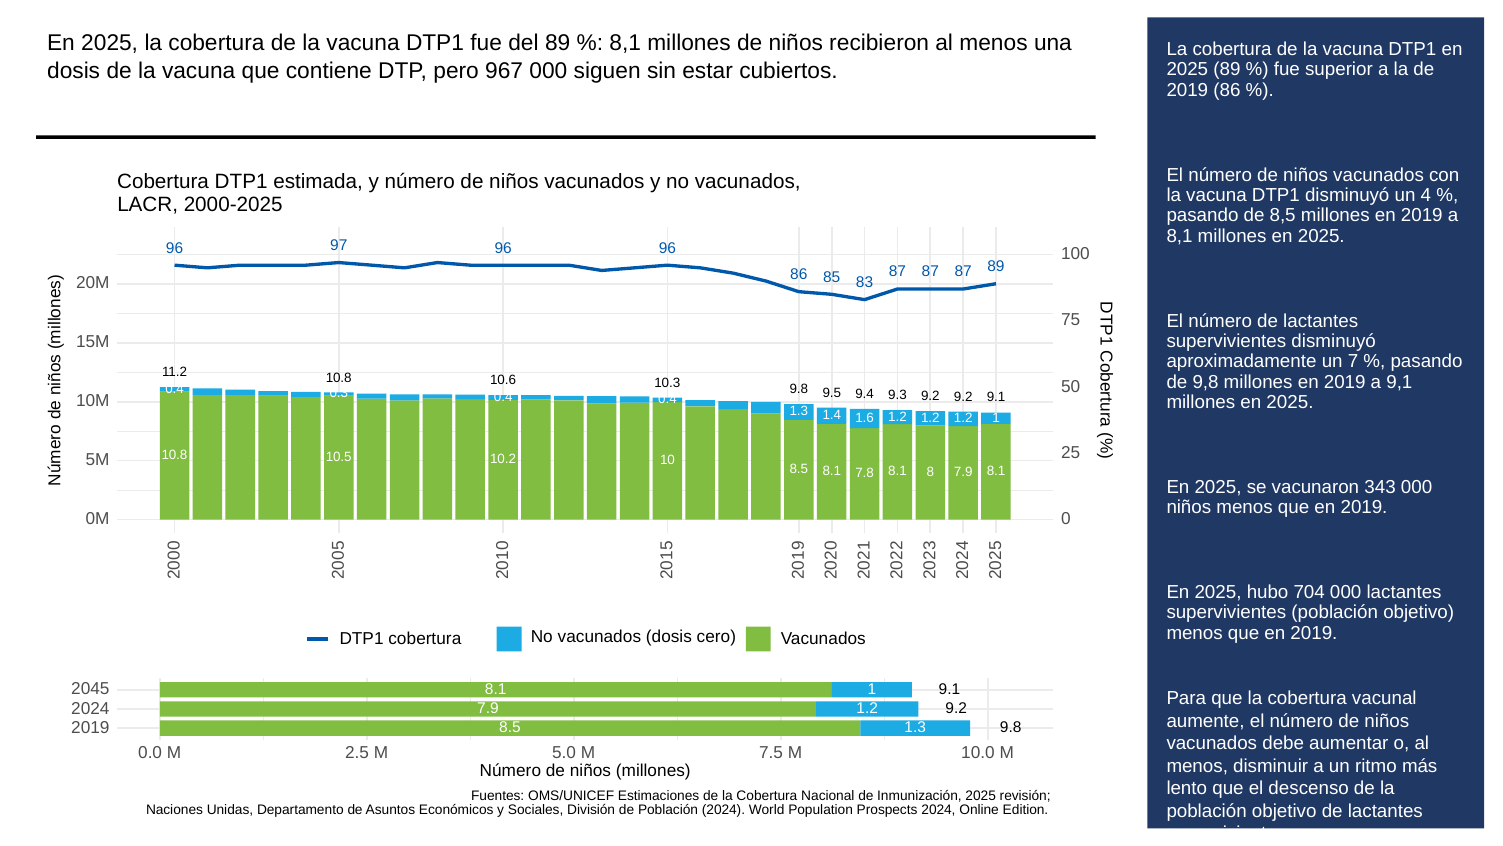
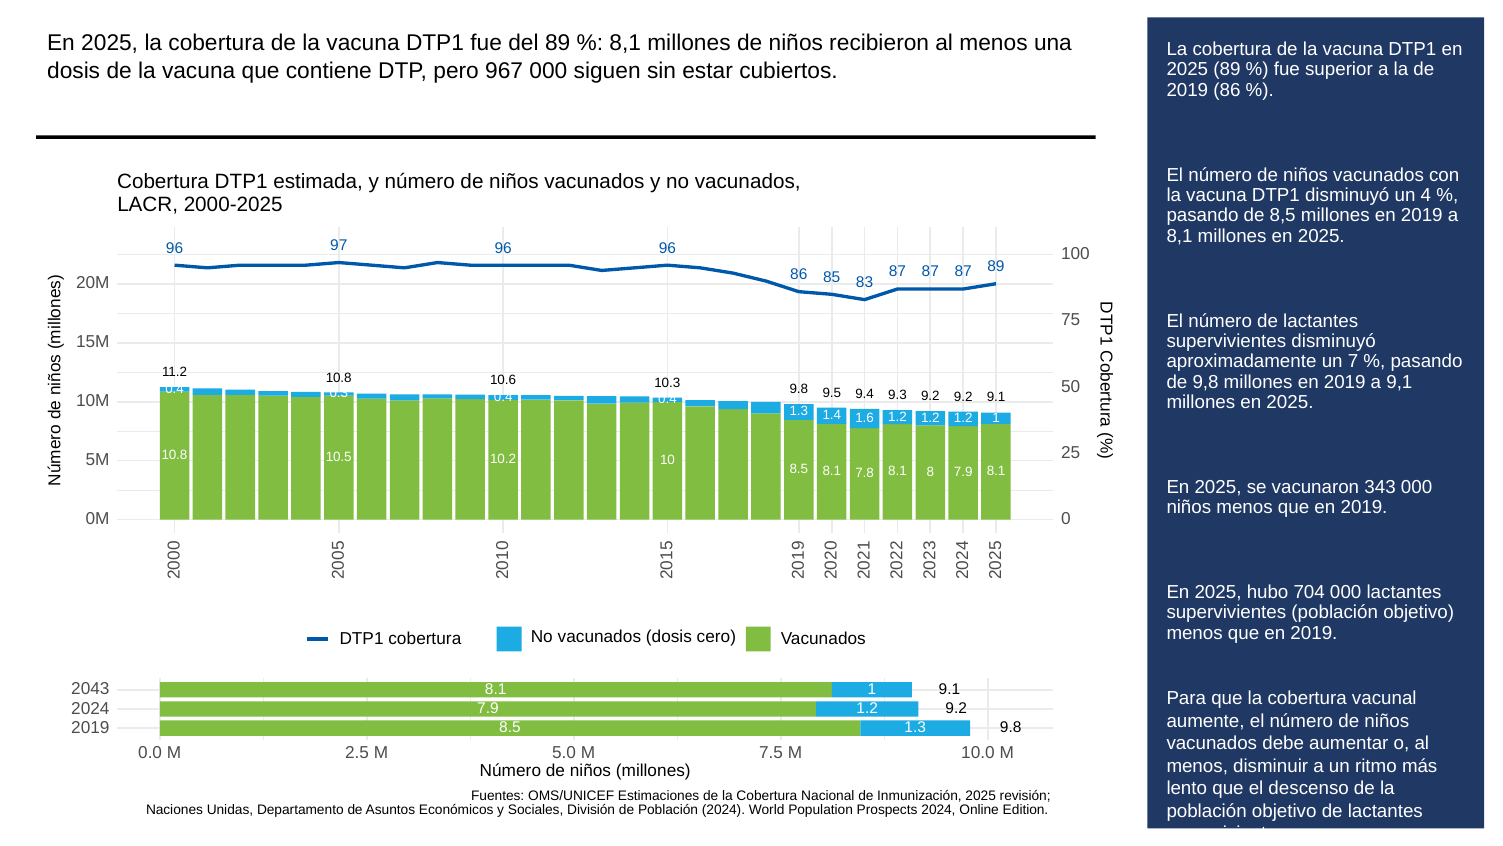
2045: 2045 -> 2043
